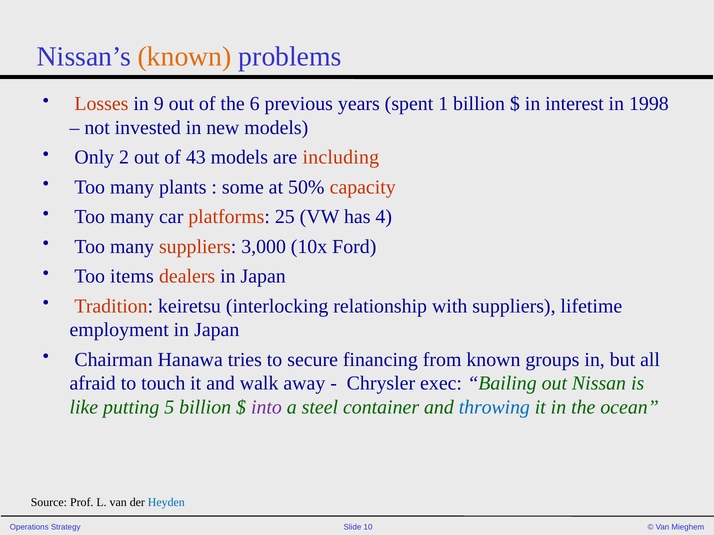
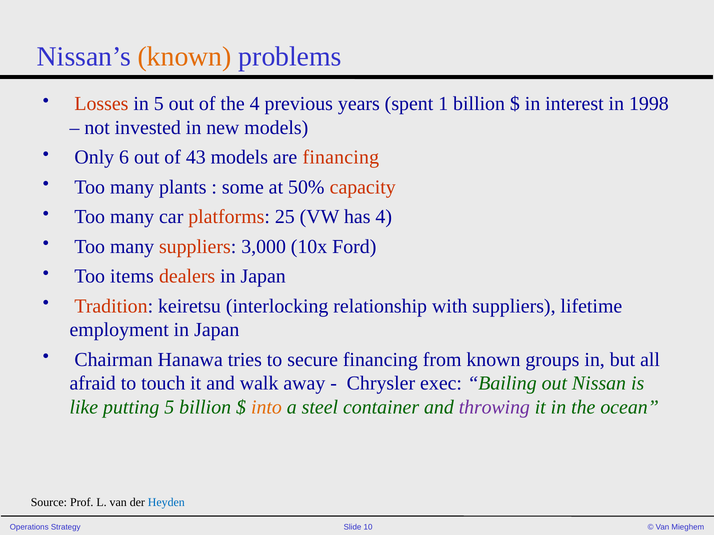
in 9: 9 -> 5
the 6: 6 -> 4
2: 2 -> 6
are including: including -> financing
into colour: purple -> orange
throwing colour: blue -> purple
